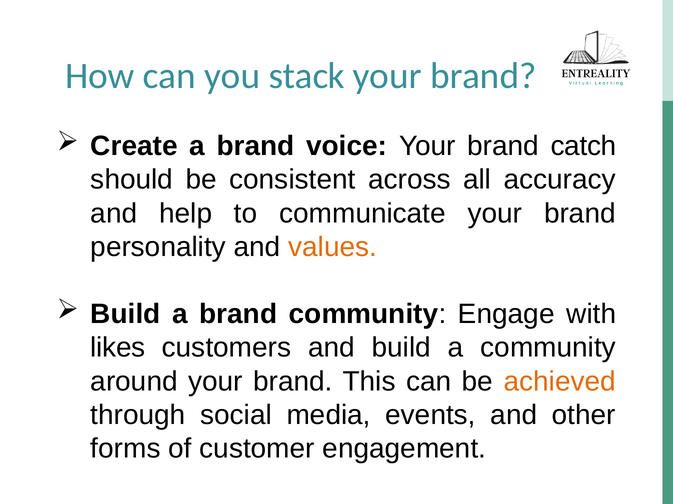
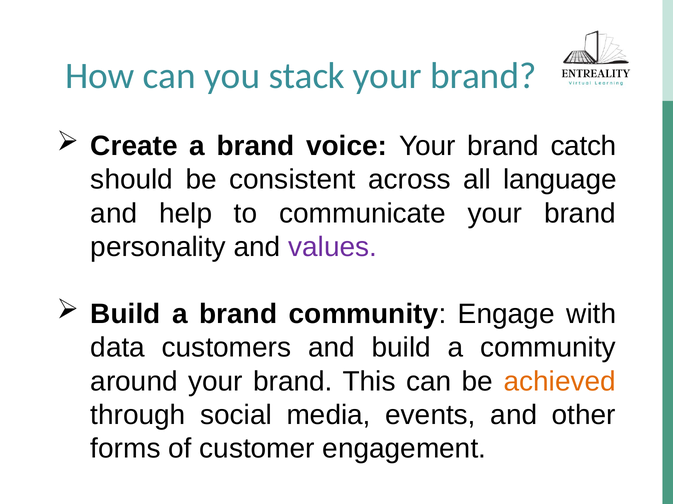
accuracy: accuracy -> language
values colour: orange -> purple
likes: likes -> data
